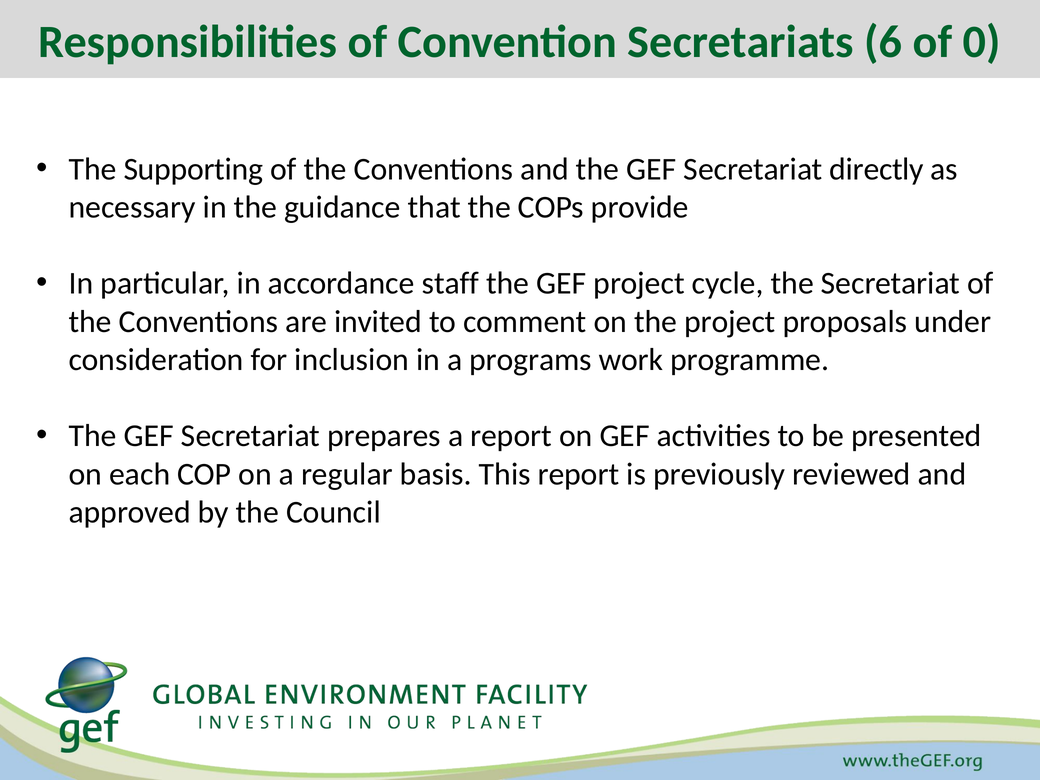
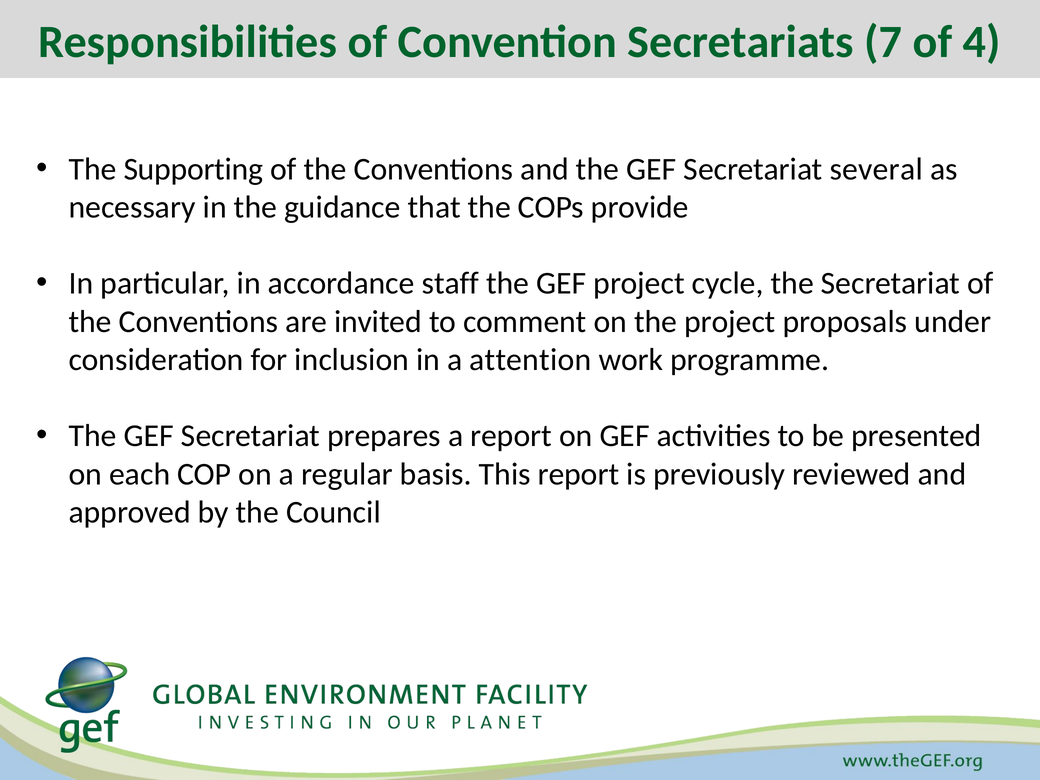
6: 6 -> 7
0: 0 -> 4
directly: directly -> several
programs: programs -> attention
